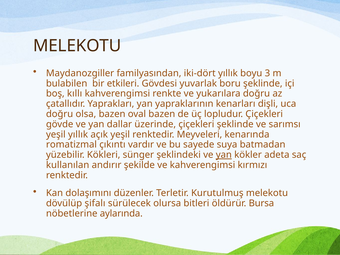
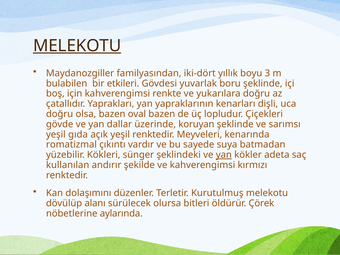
MELEKOTU at (77, 46) underline: none -> present
kıllı: kıllı -> için
üzerinde çiçekleri: çiçekleri -> koruyan
yeşil yıllık: yıllık -> gıda
şifalı: şifalı -> alanı
Bursa: Bursa -> Çörek
